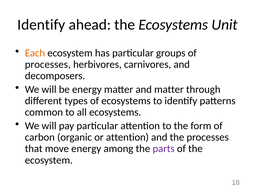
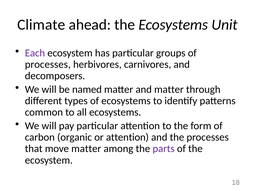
Identify at (41, 25): Identify -> Climate
Each colour: orange -> purple
be energy: energy -> named
move energy: energy -> matter
